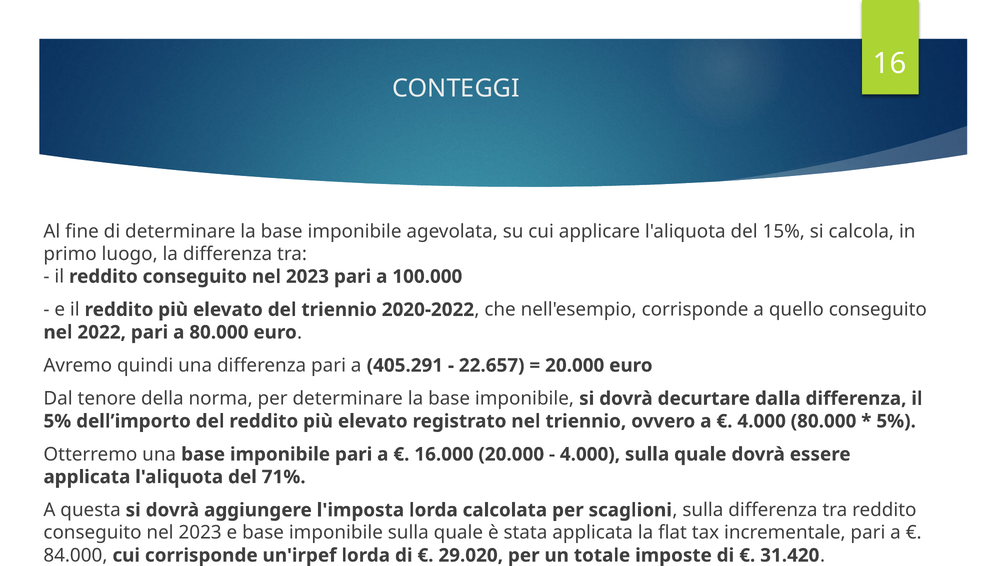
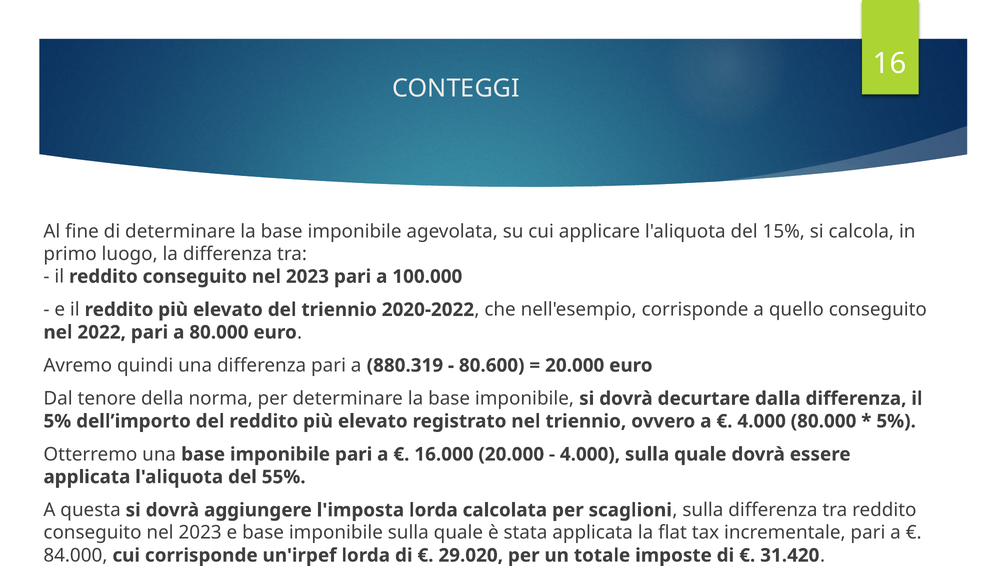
405.291: 405.291 -> 880.319
22.657: 22.657 -> 80.600
71%: 71% -> 55%
